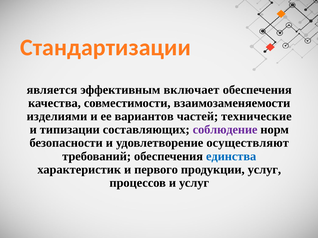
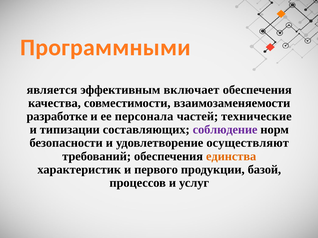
Стандартизации: Стандартизации -> Программными
изделиями: изделиями -> разработке
вариантов: вариантов -> персонала
единства colour: blue -> orange
продукции услуг: услуг -> базой
